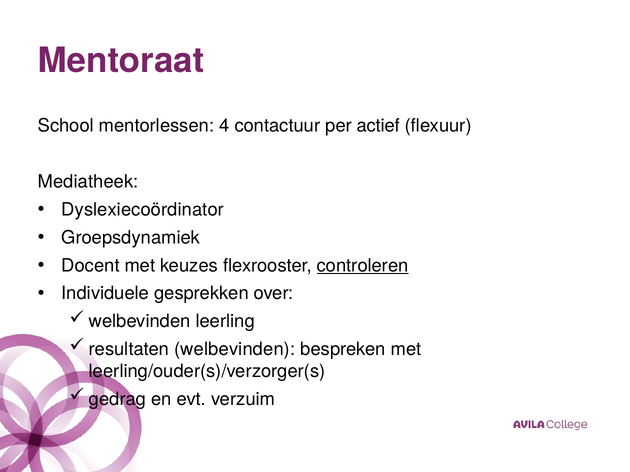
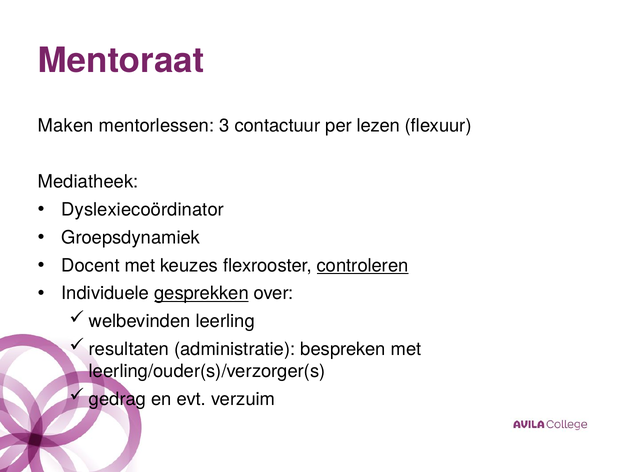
School: School -> Maken
4: 4 -> 3
actief: actief -> lezen
gesprekken underline: none -> present
resultaten welbevinden: welbevinden -> administratie
